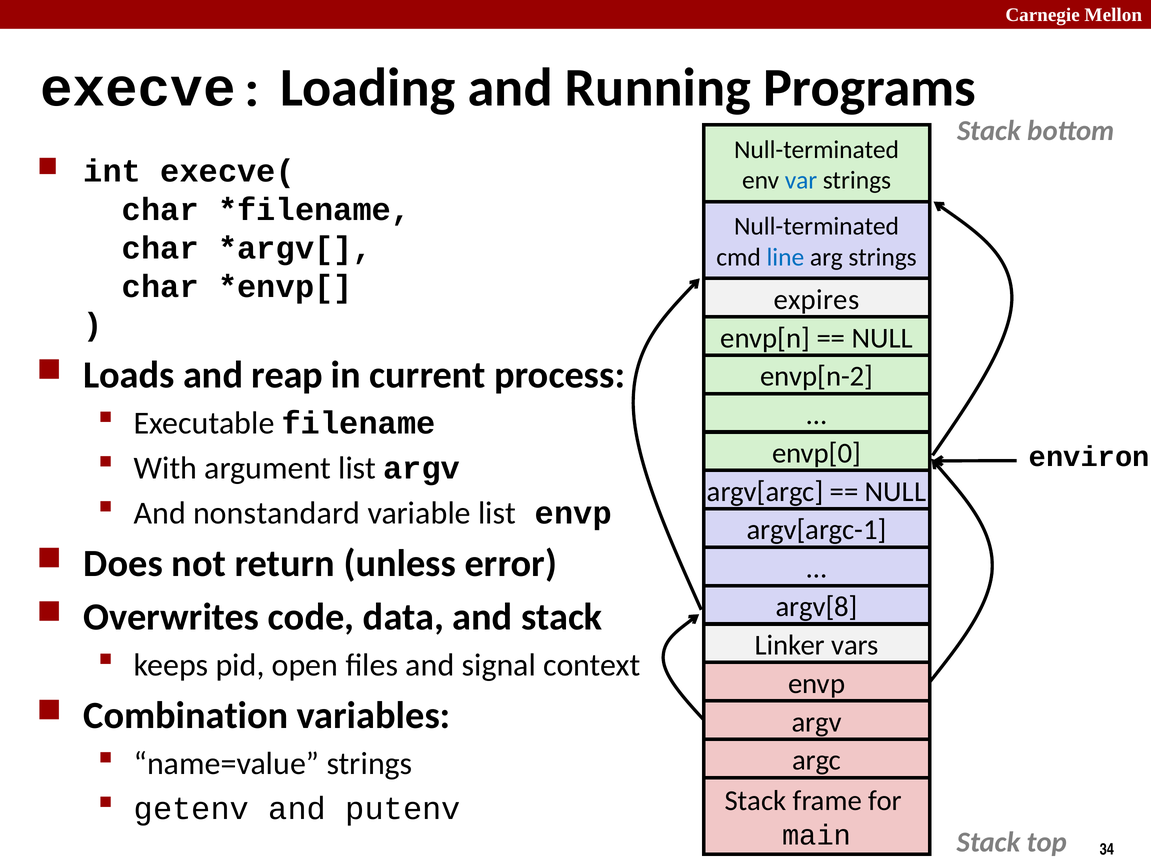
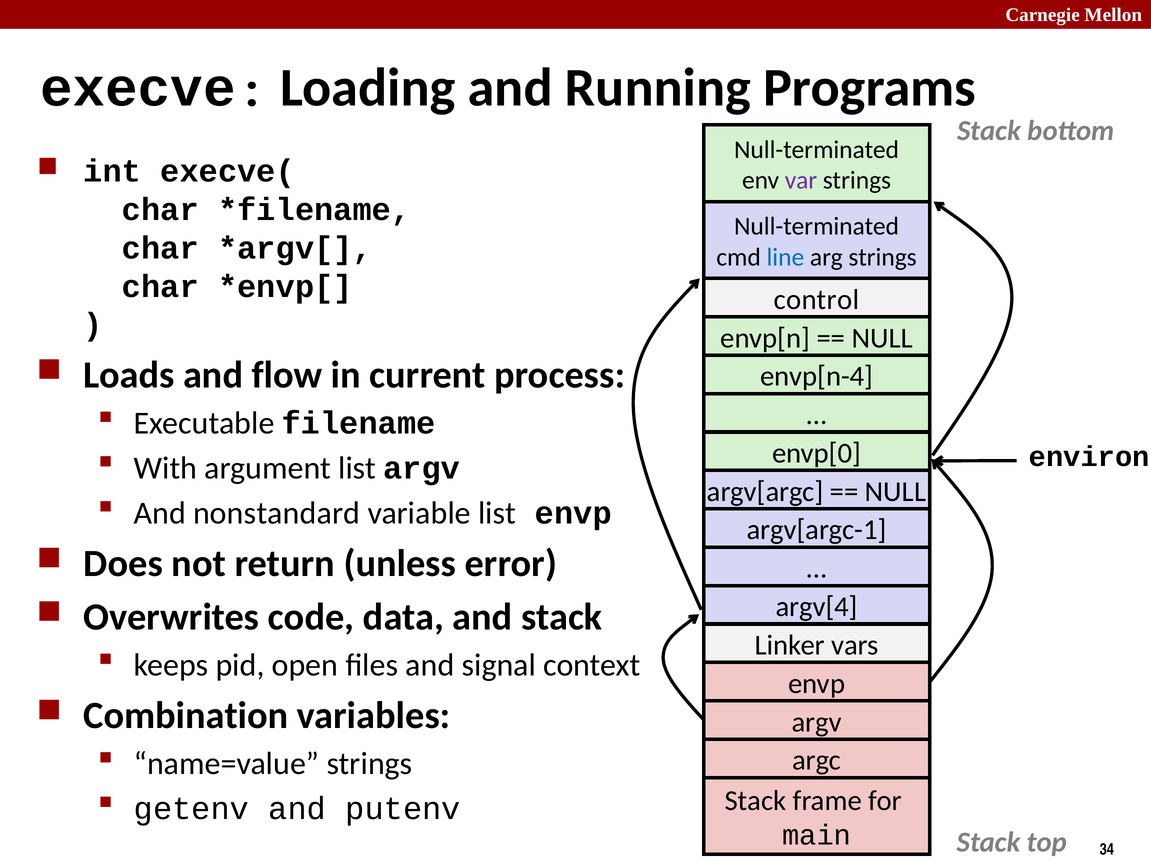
var colour: blue -> purple
expires: expires -> control
reap: reap -> flow
envp[n-2: envp[n-2 -> envp[n-4
argv[8: argv[8 -> argv[4
